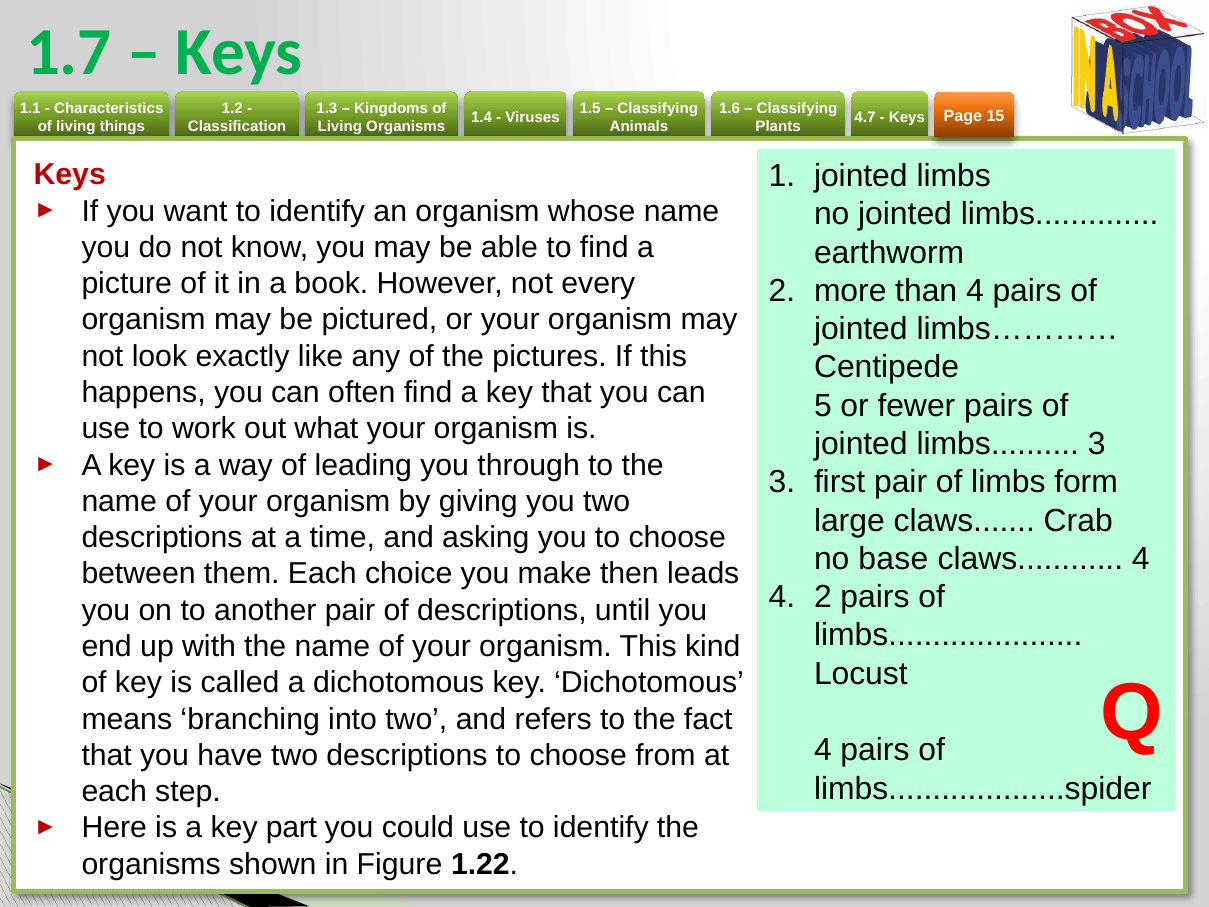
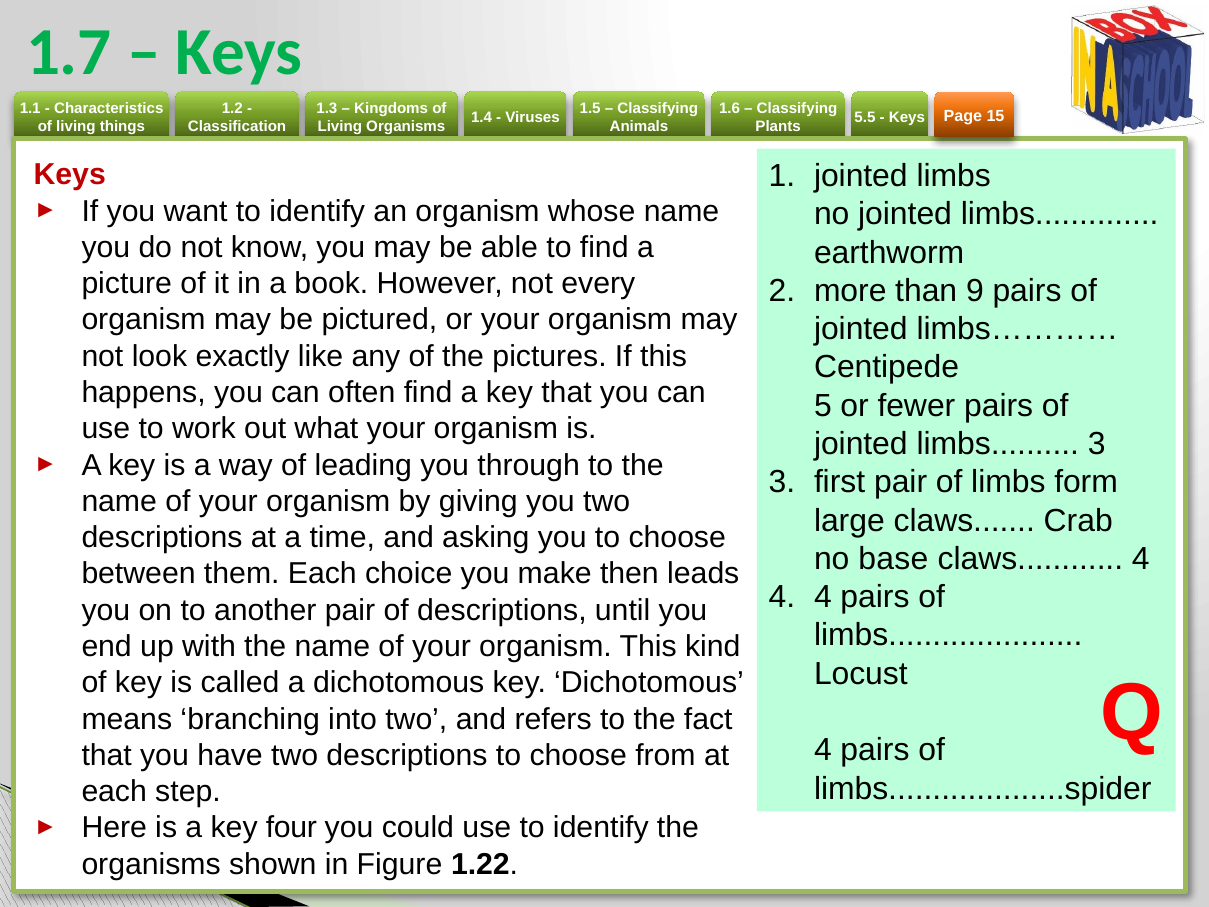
4.7: 4.7 -> 5.5
than 4: 4 -> 9
2 at (823, 597): 2 -> 4
part: part -> four
